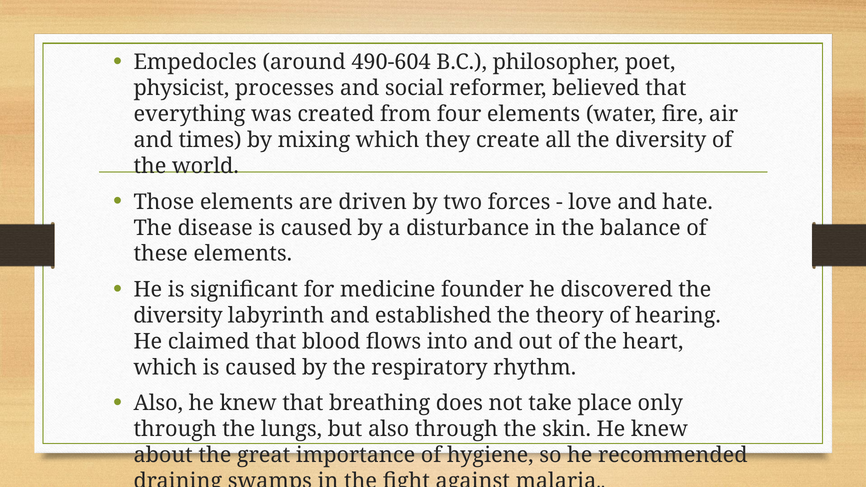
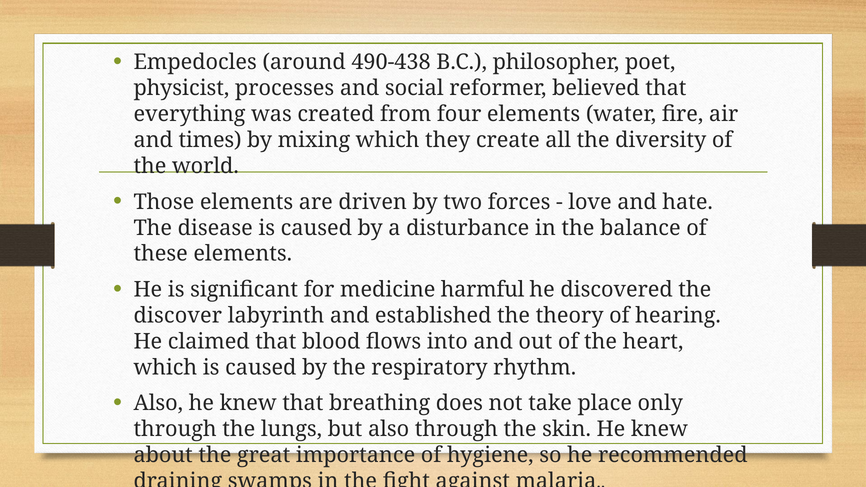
490-604: 490-604 -> 490-438
founder: founder -> harmful
diversity at (178, 316): diversity -> discover
